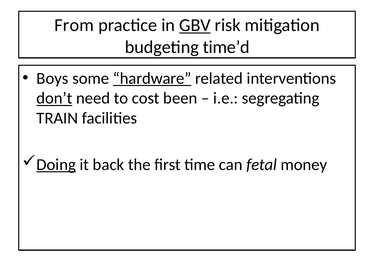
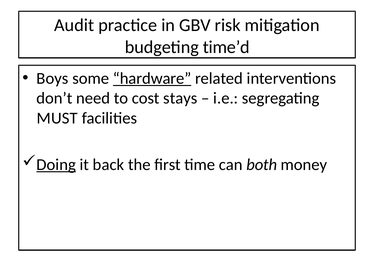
From: From -> Audit
GBV underline: present -> none
don’t underline: present -> none
been: been -> stays
TRAIN: TRAIN -> MUST
fetal: fetal -> both
